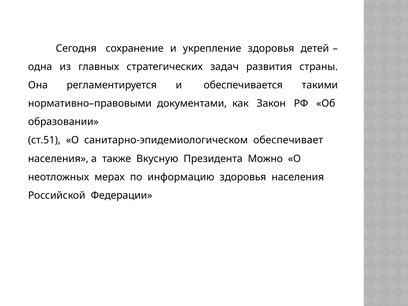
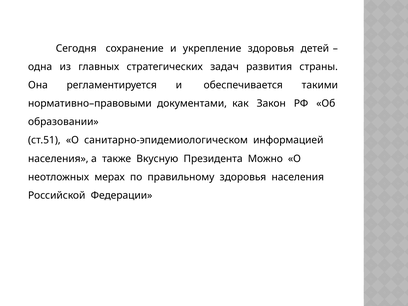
обеспечивает: обеспечивает -> информацией
информацию: информацию -> правильному
